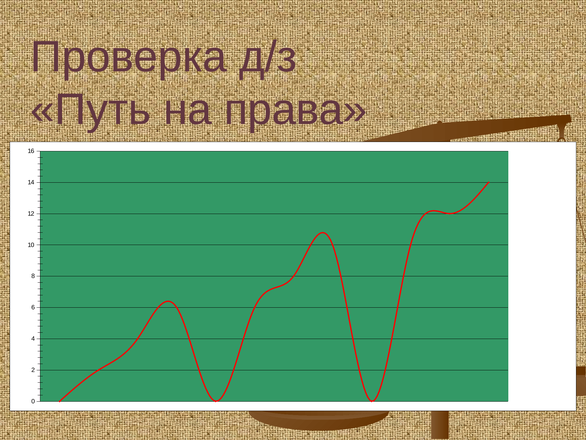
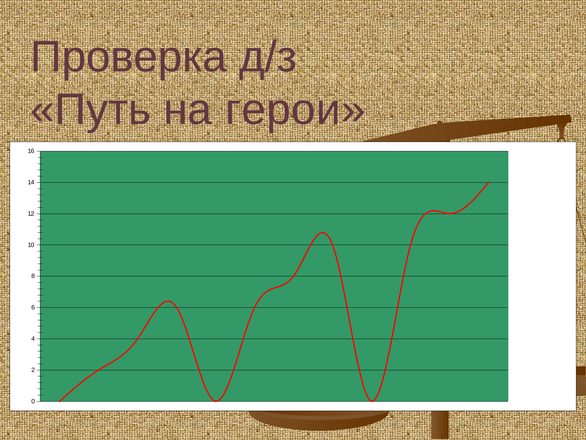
права: права -> герои
